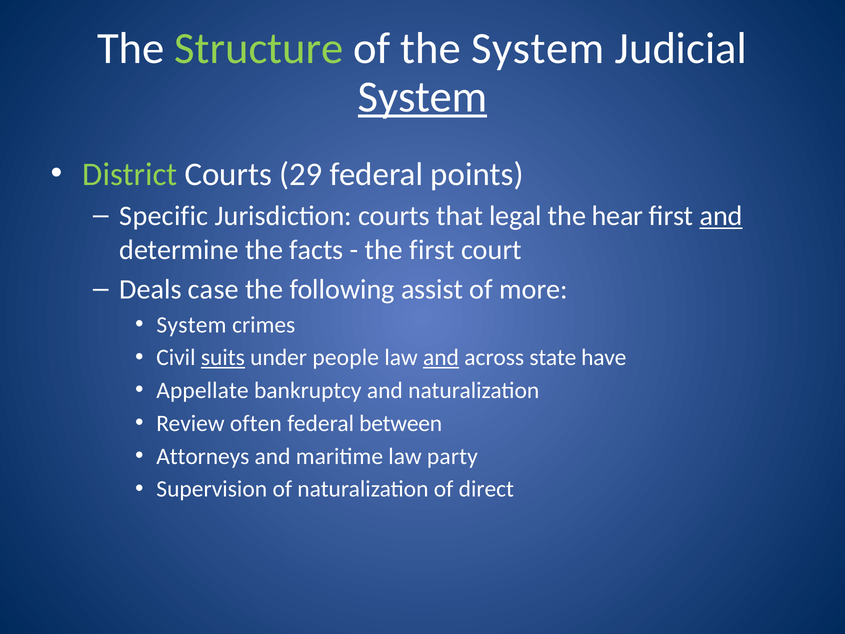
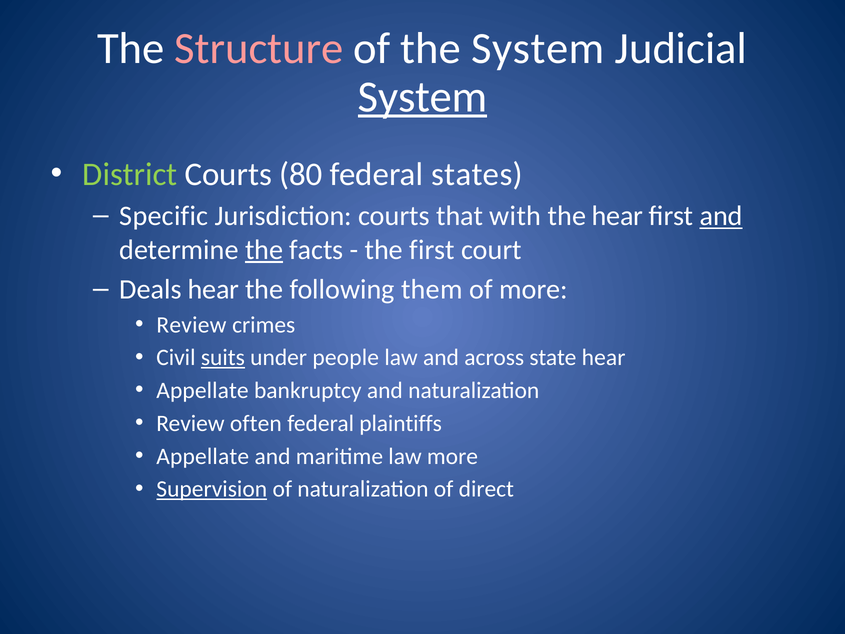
Structure colour: light green -> pink
29: 29 -> 80
points: points -> states
legal: legal -> with
the at (264, 250) underline: none -> present
Deals case: case -> hear
assist: assist -> them
System at (191, 325): System -> Review
and at (441, 357) underline: present -> none
state have: have -> hear
between: between -> plaintiffs
Attorneys at (203, 456): Attorneys -> Appellate
law party: party -> more
Supervision underline: none -> present
